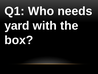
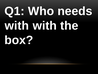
yard at (17, 25): yard -> with
